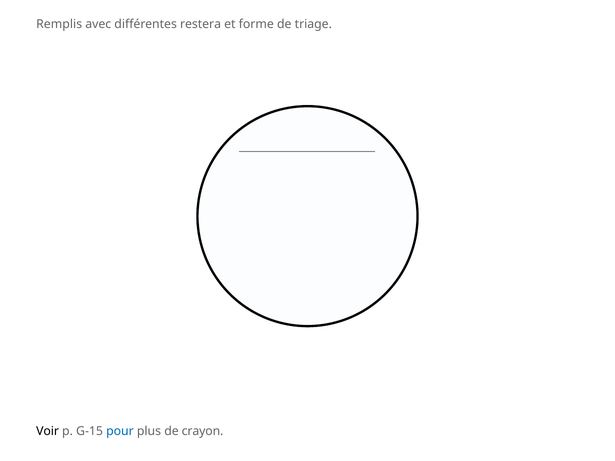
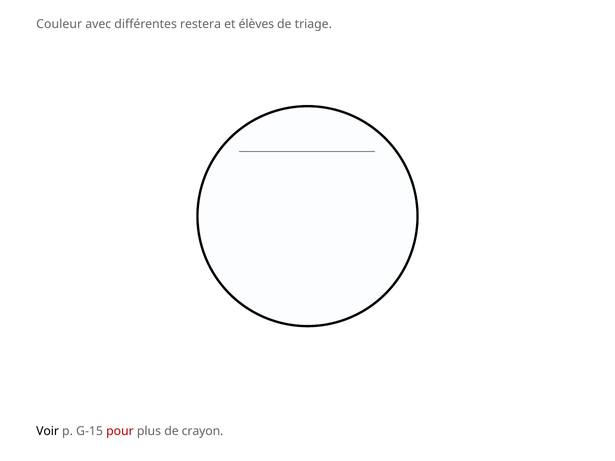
Remplis: Remplis -> Couleur
forme: forme -> élèves
pour colour: blue -> red
